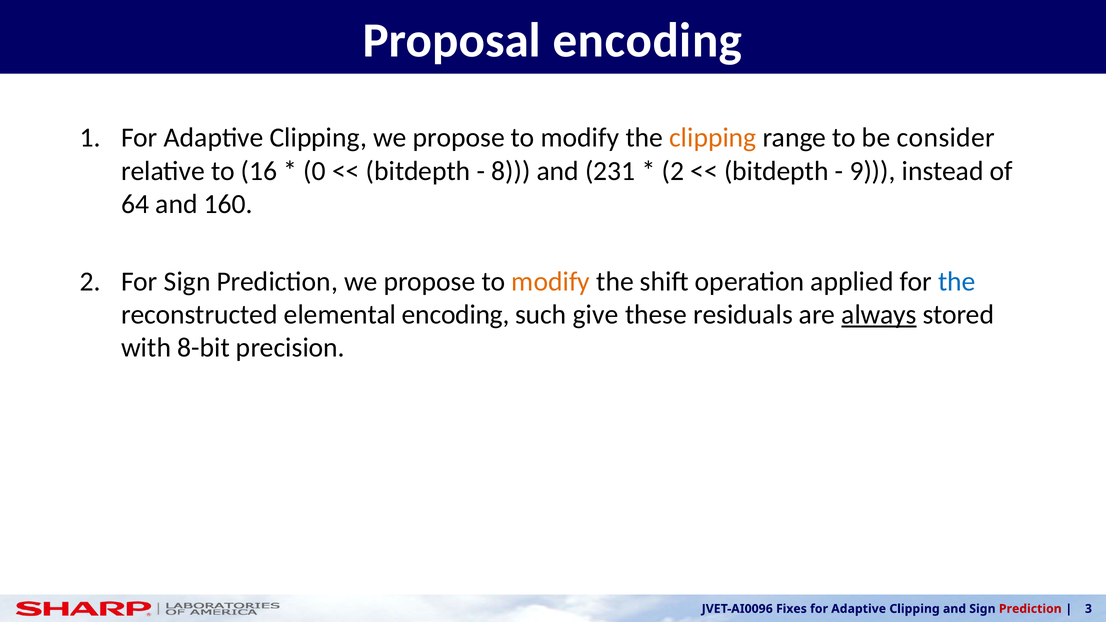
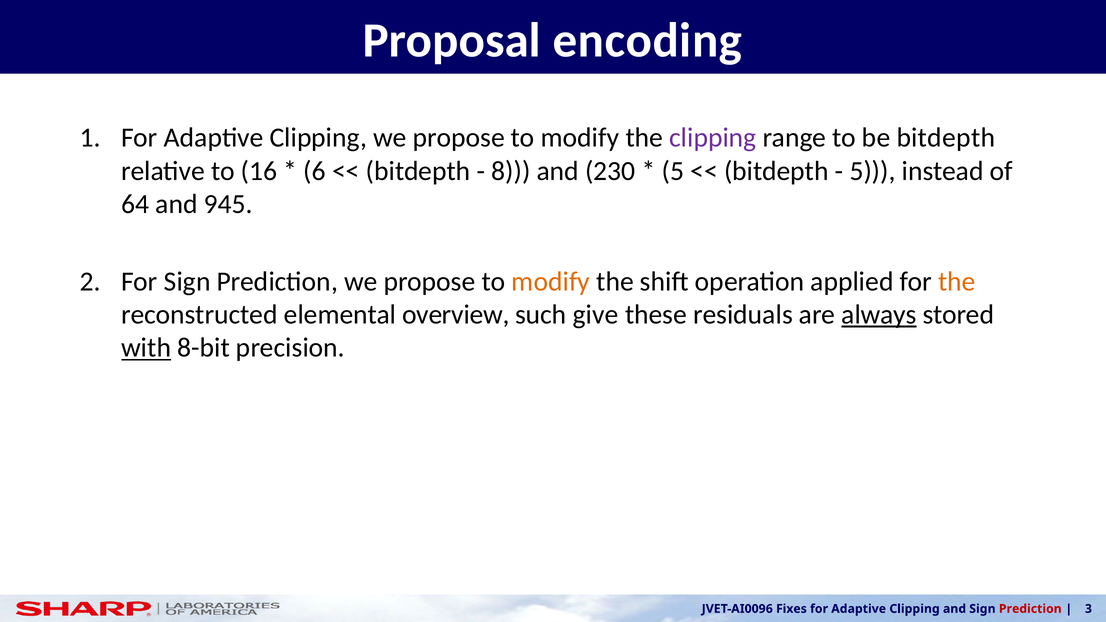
clipping at (713, 138) colour: orange -> purple
be consider: consider -> bitdepth
0: 0 -> 6
231: 231 -> 230
2 at (673, 171): 2 -> 5
9 at (873, 171): 9 -> 5
160: 160 -> 945
the at (957, 282) colour: blue -> orange
elemental encoding: encoding -> overview
with underline: none -> present
